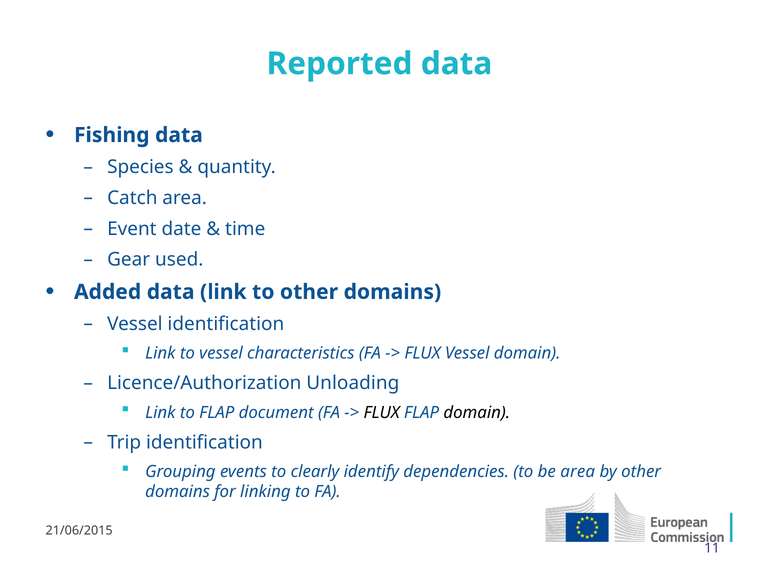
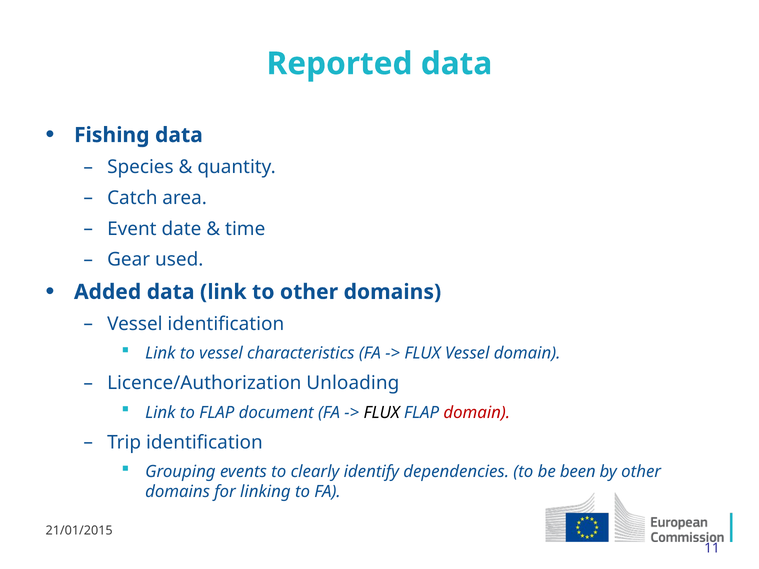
domain at (477, 413) colour: black -> red
be area: area -> been
21/06/2015: 21/06/2015 -> 21/01/2015
